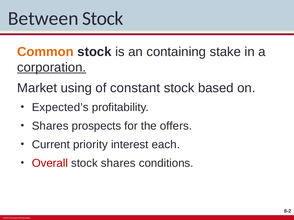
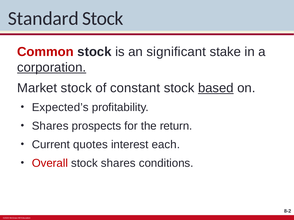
Between: Between -> Standard
Common colour: orange -> red
containing: containing -> significant
Market using: using -> stock
based underline: none -> present
offers: offers -> return
priority: priority -> quotes
